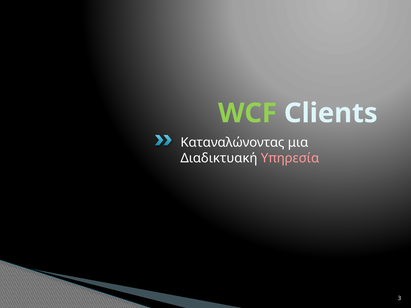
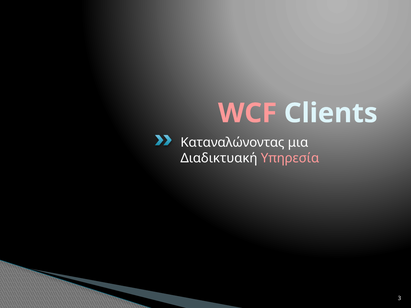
WCF colour: light green -> pink
